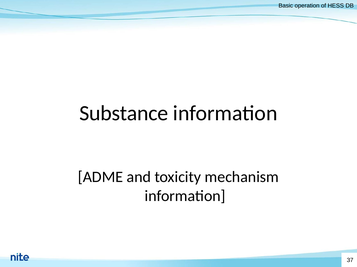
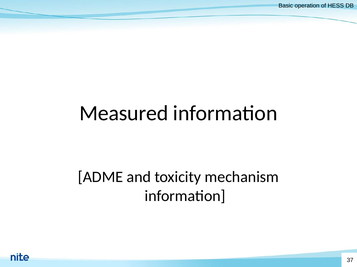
Substance: Substance -> Measured
